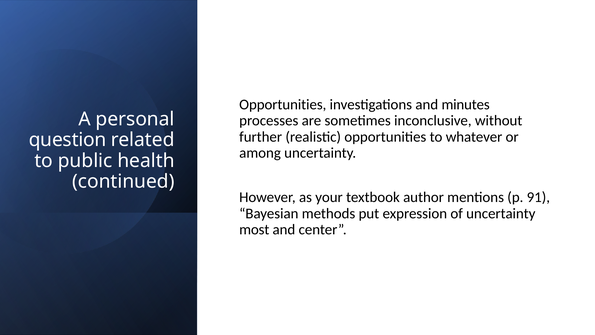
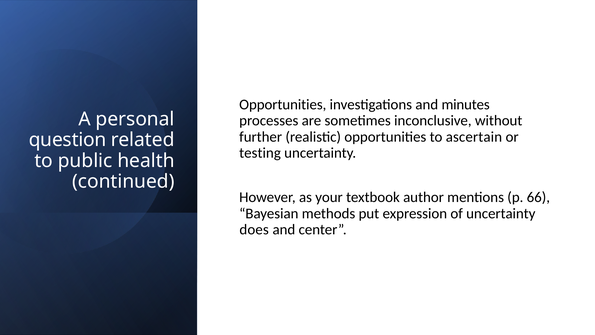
whatever: whatever -> ascertain
among: among -> testing
91: 91 -> 66
most: most -> does
